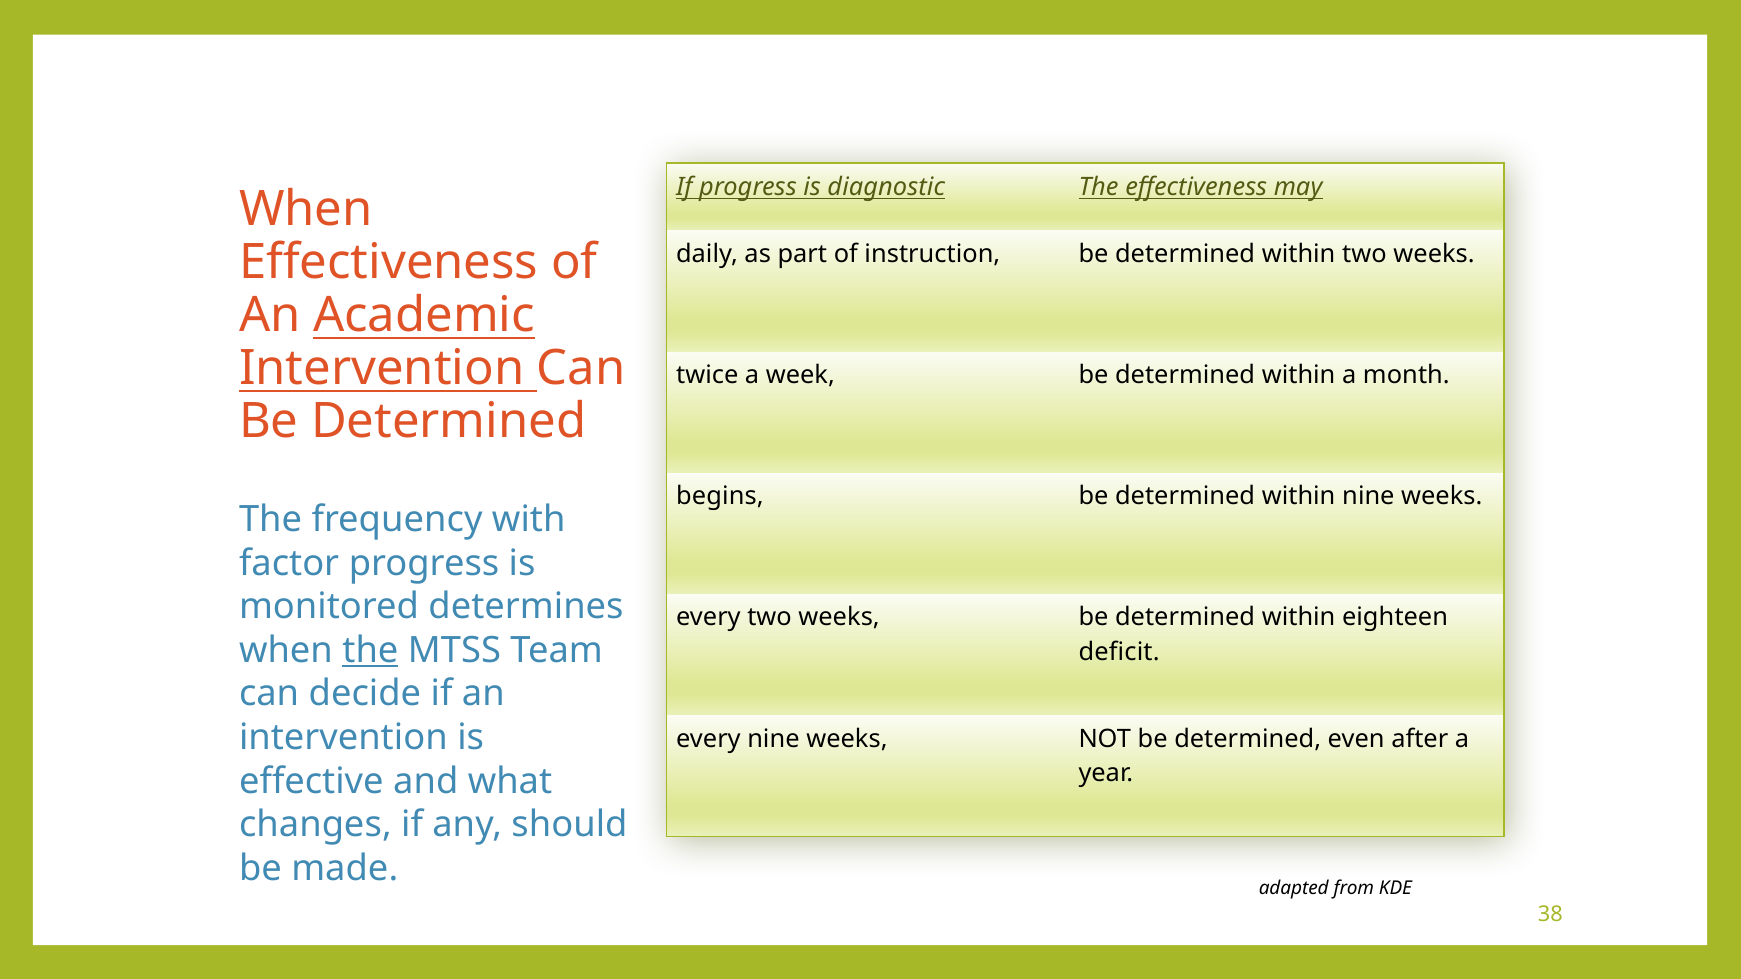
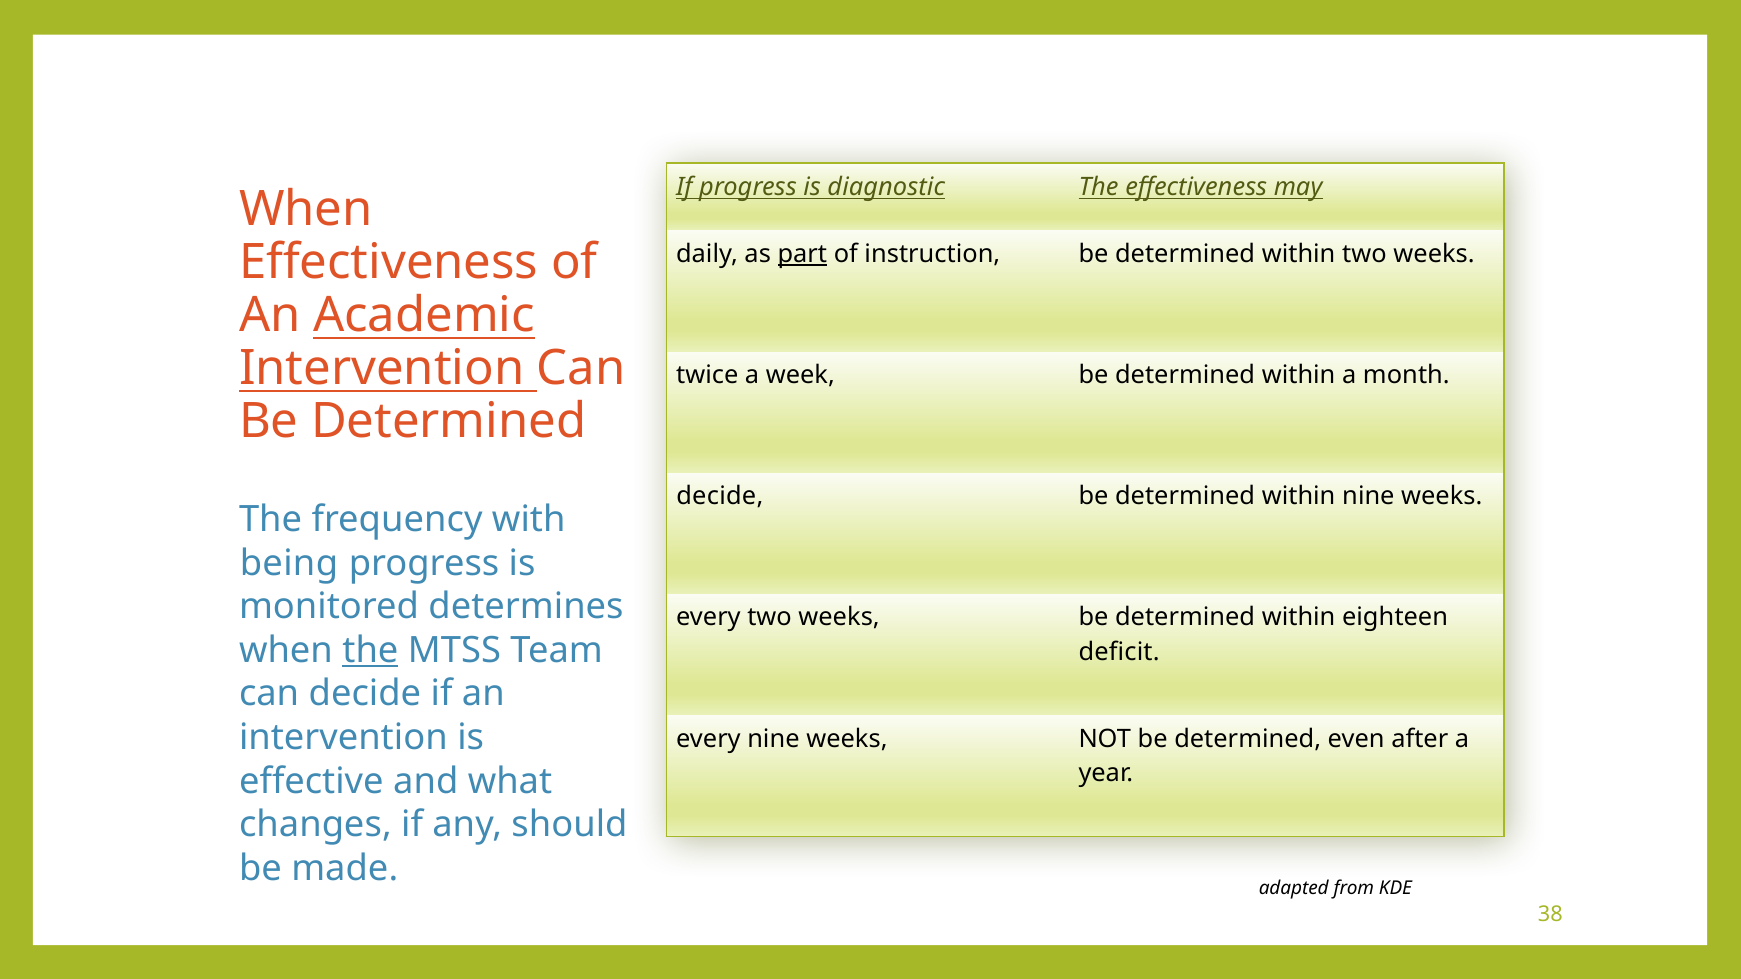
part underline: none -> present
begins at (720, 497): begins -> decide
factor: factor -> being
